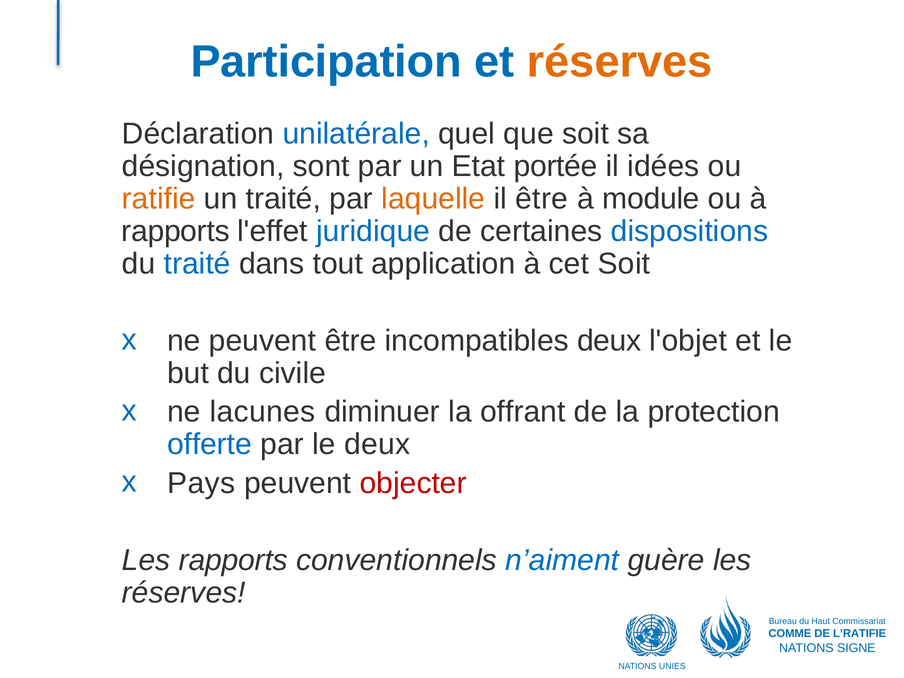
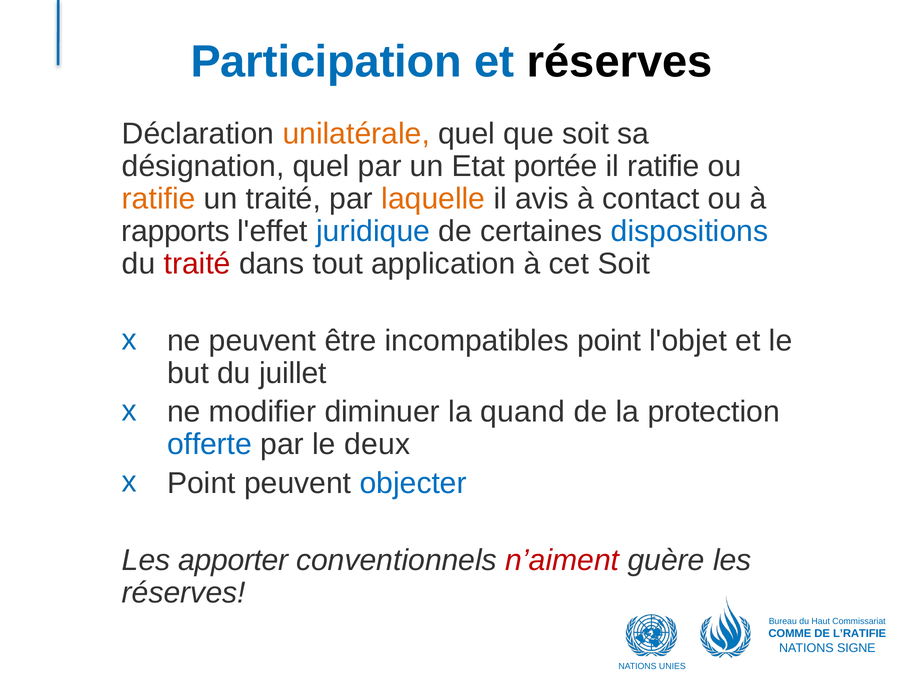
réserves at (620, 62) colour: orange -> black
unilatérale colour: blue -> orange
désignation sont: sont -> quel
il idées: idées -> ratifie
il être: être -> avis
module: module -> contact
traité at (197, 264) colour: blue -> red
incompatibles deux: deux -> point
civile: civile -> juillet
lacunes: lacunes -> modifier
offrant: offrant -> quand
Pays at (201, 483): Pays -> Point
objecter colour: red -> blue
Les rapports: rapports -> apporter
n’aiment colour: blue -> red
